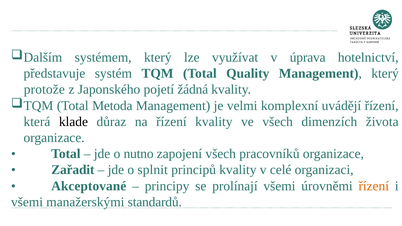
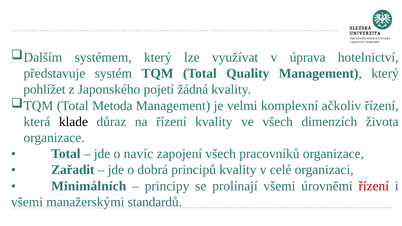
protože: protože -> pohlížet
uvádějí: uvádějí -> ačkoliv
nutno: nutno -> navíc
splnit: splnit -> dobrá
Akceptované: Akceptované -> Minimálních
řízení at (374, 186) colour: orange -> red
